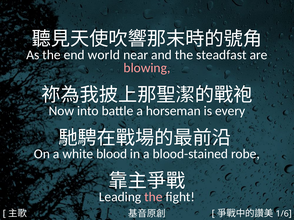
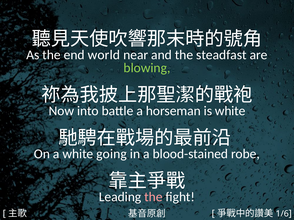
blowing colour: pink -> light green
is every: every -> white
blood: blood -> going
